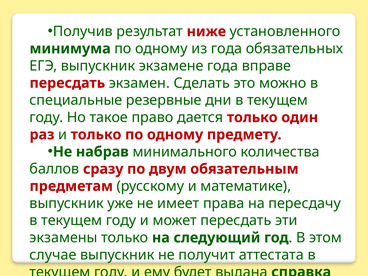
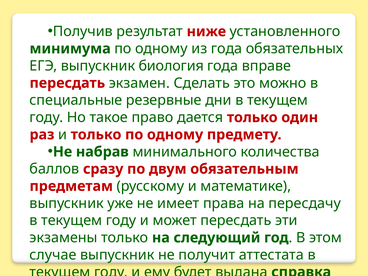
экзамене: экзамене -> биология
